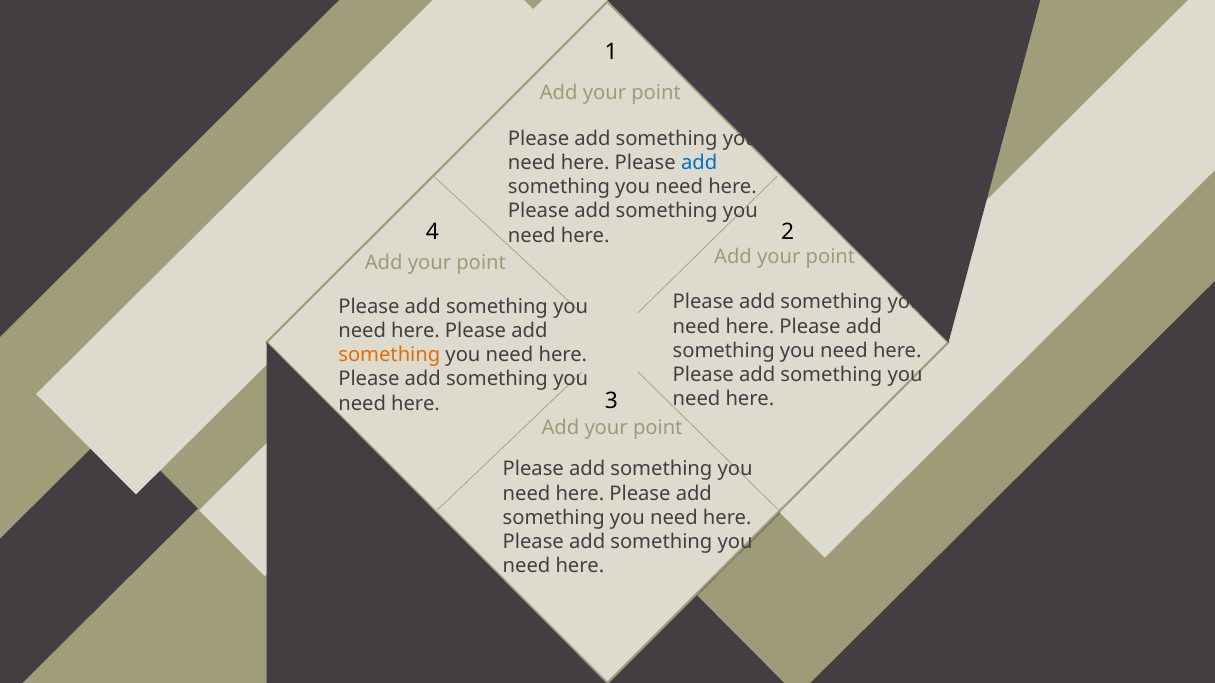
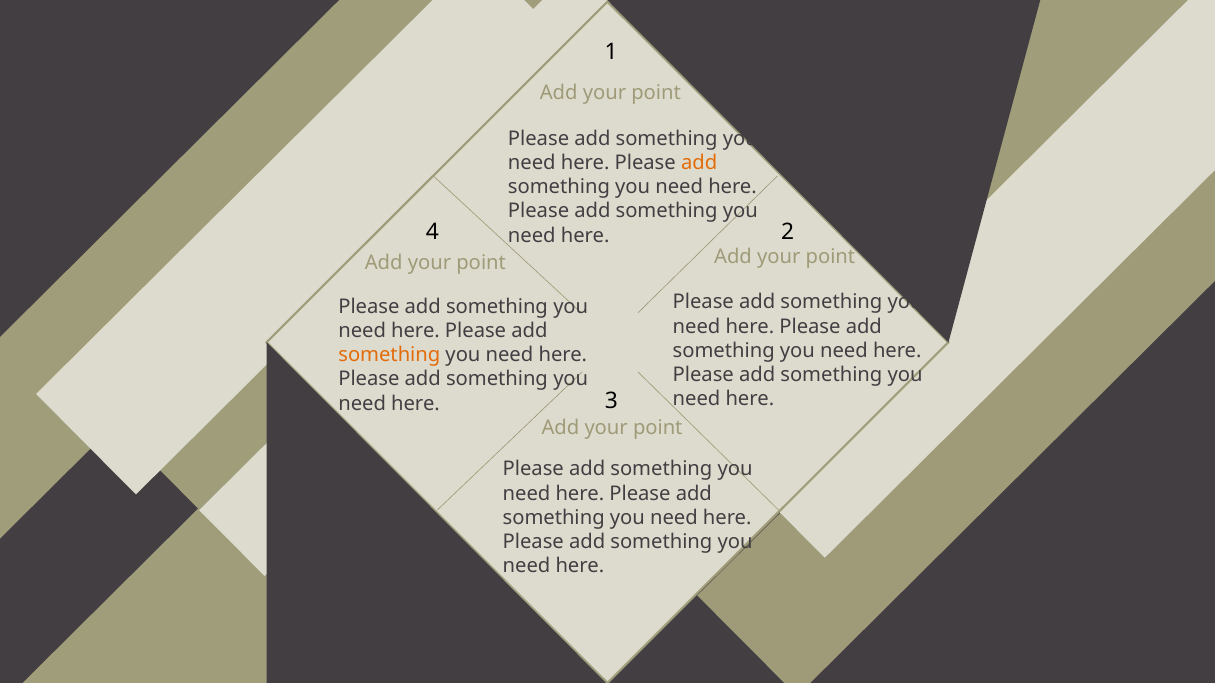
add at (699, 163) colour: blue -> orange
